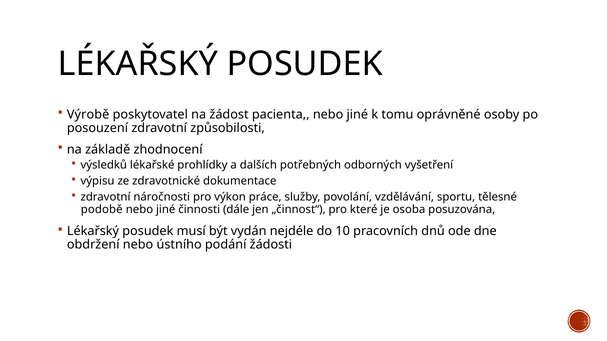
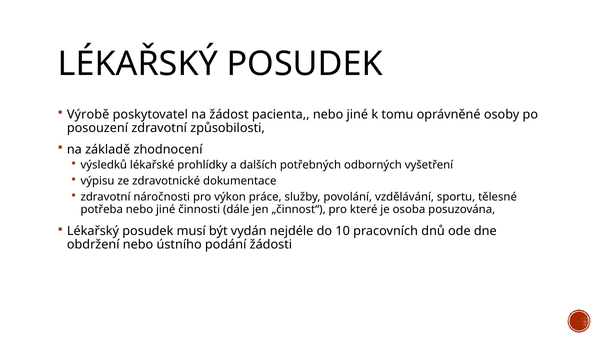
podobě: podobě -> potřeba
